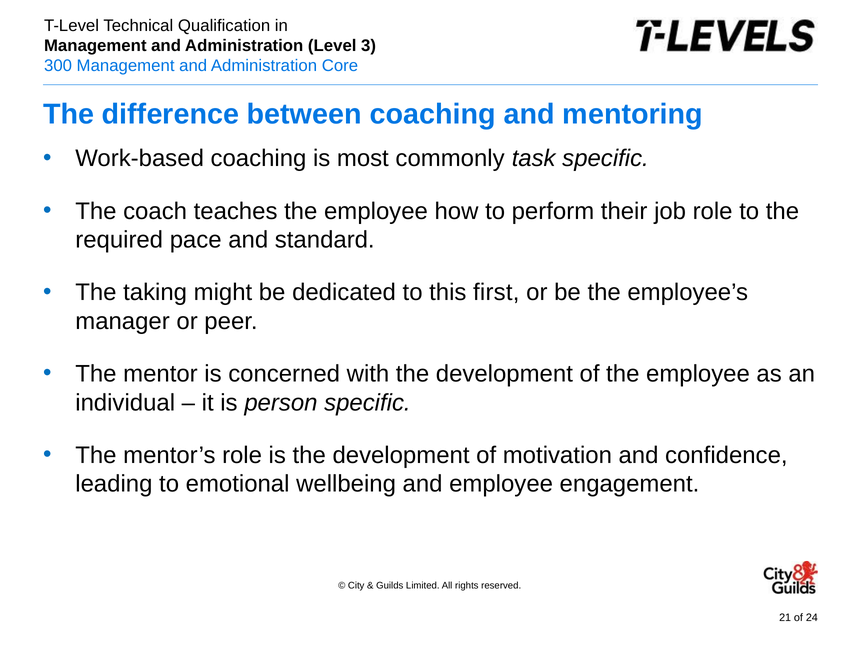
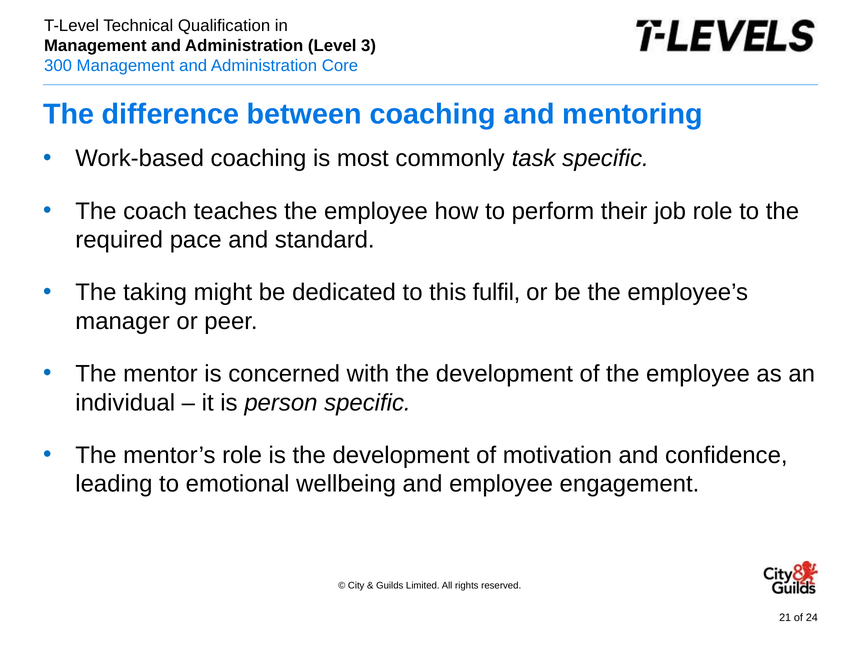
first: first -> fulfil
